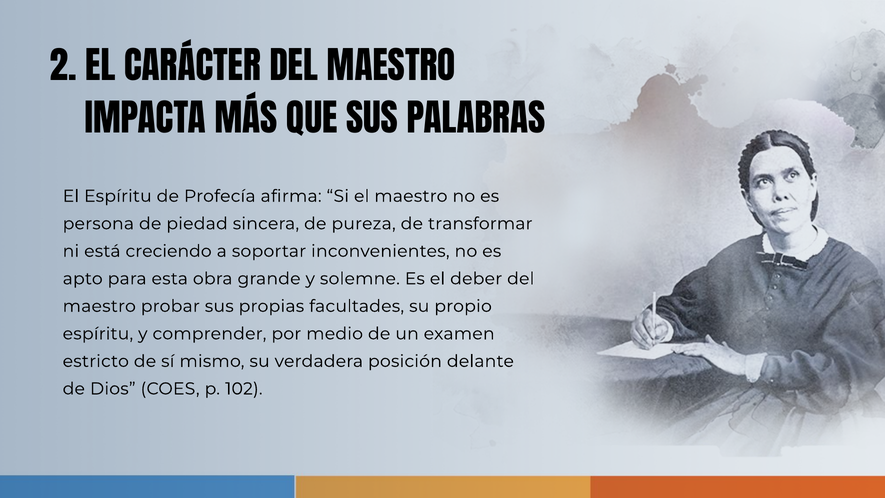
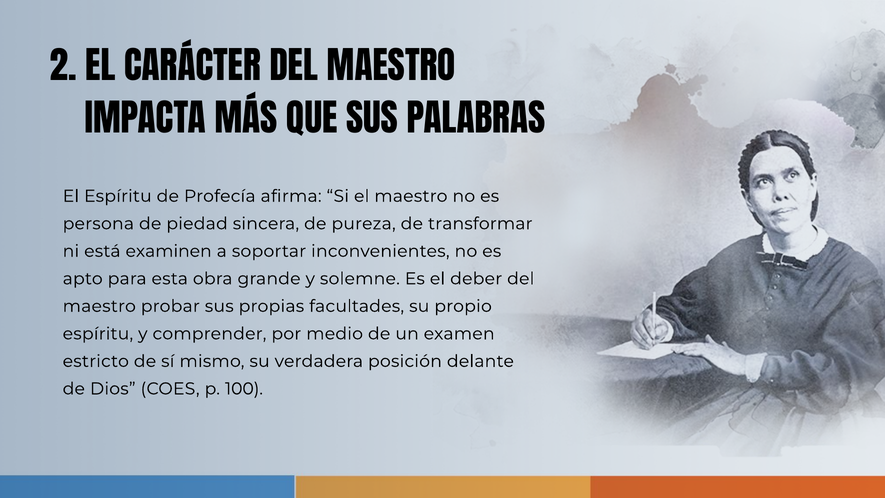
creciendo: creciendo -> examinen
102: 102 -> 100
